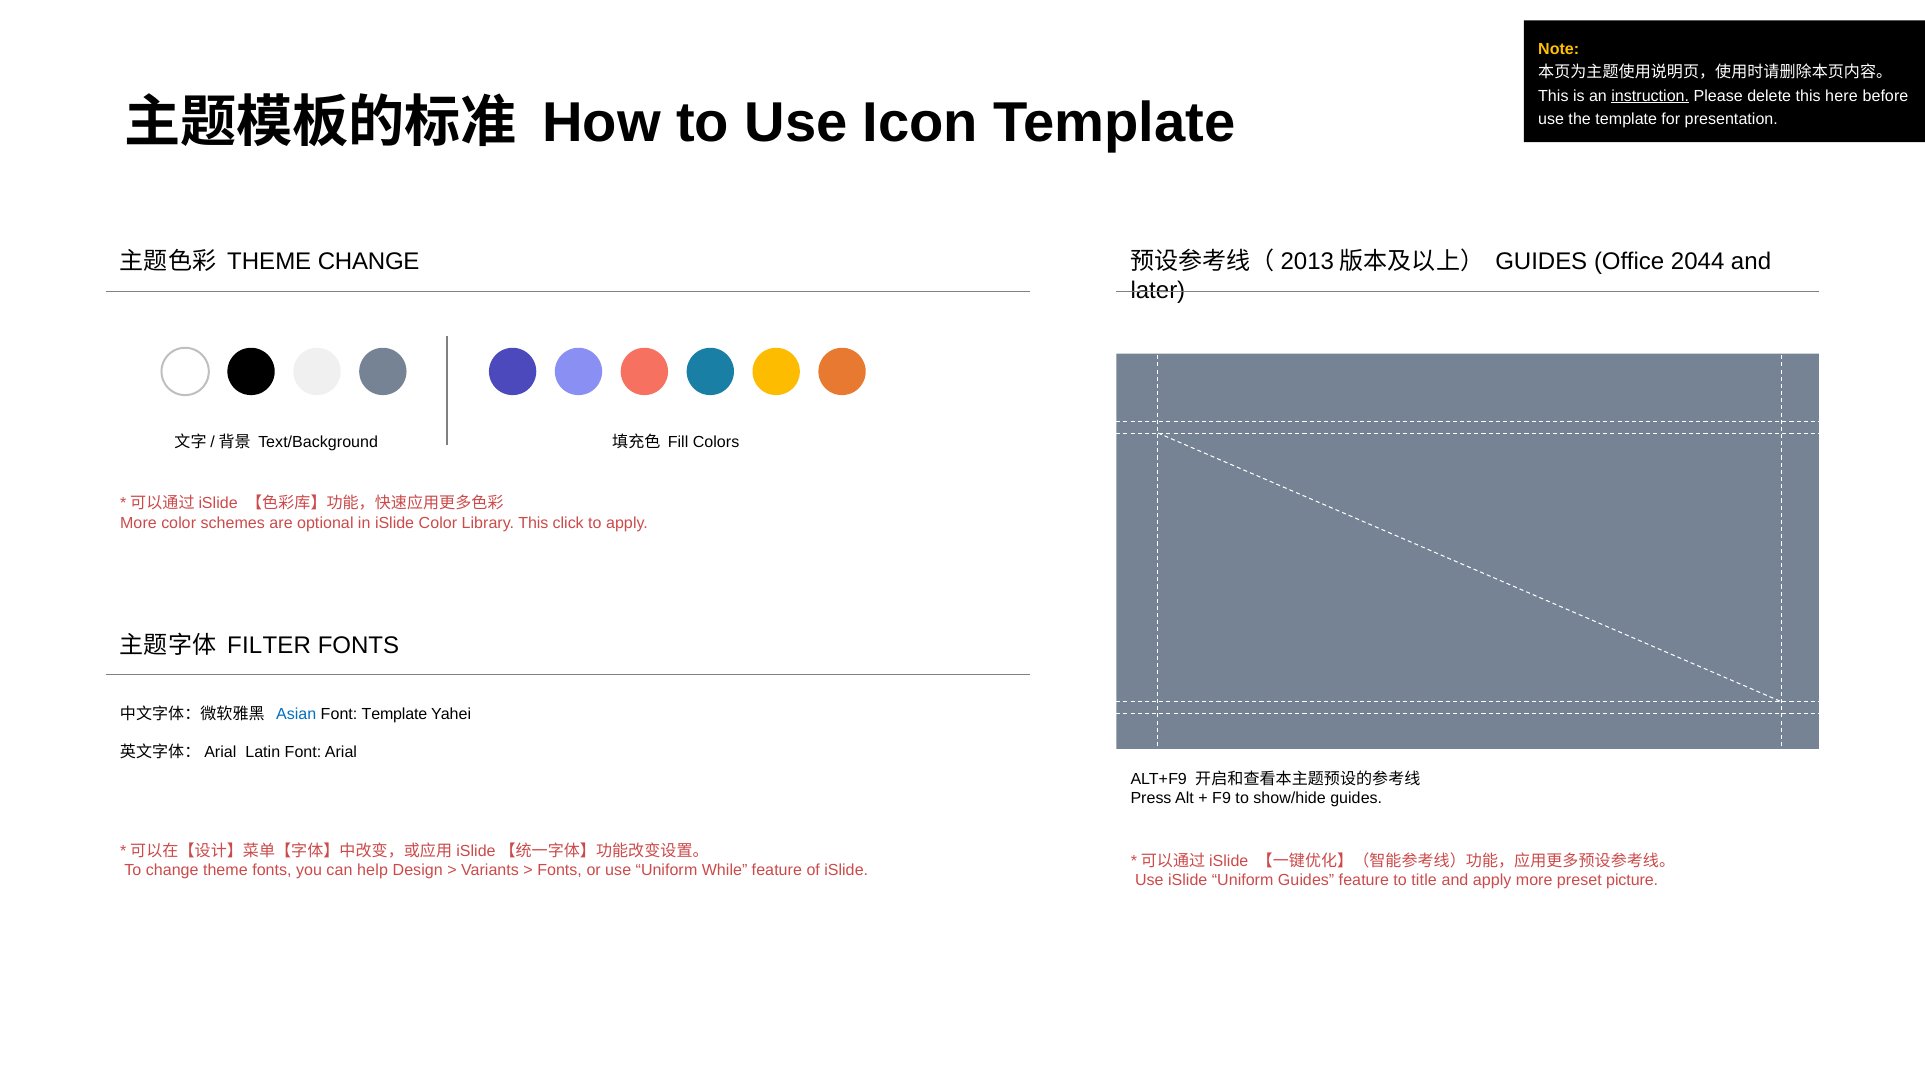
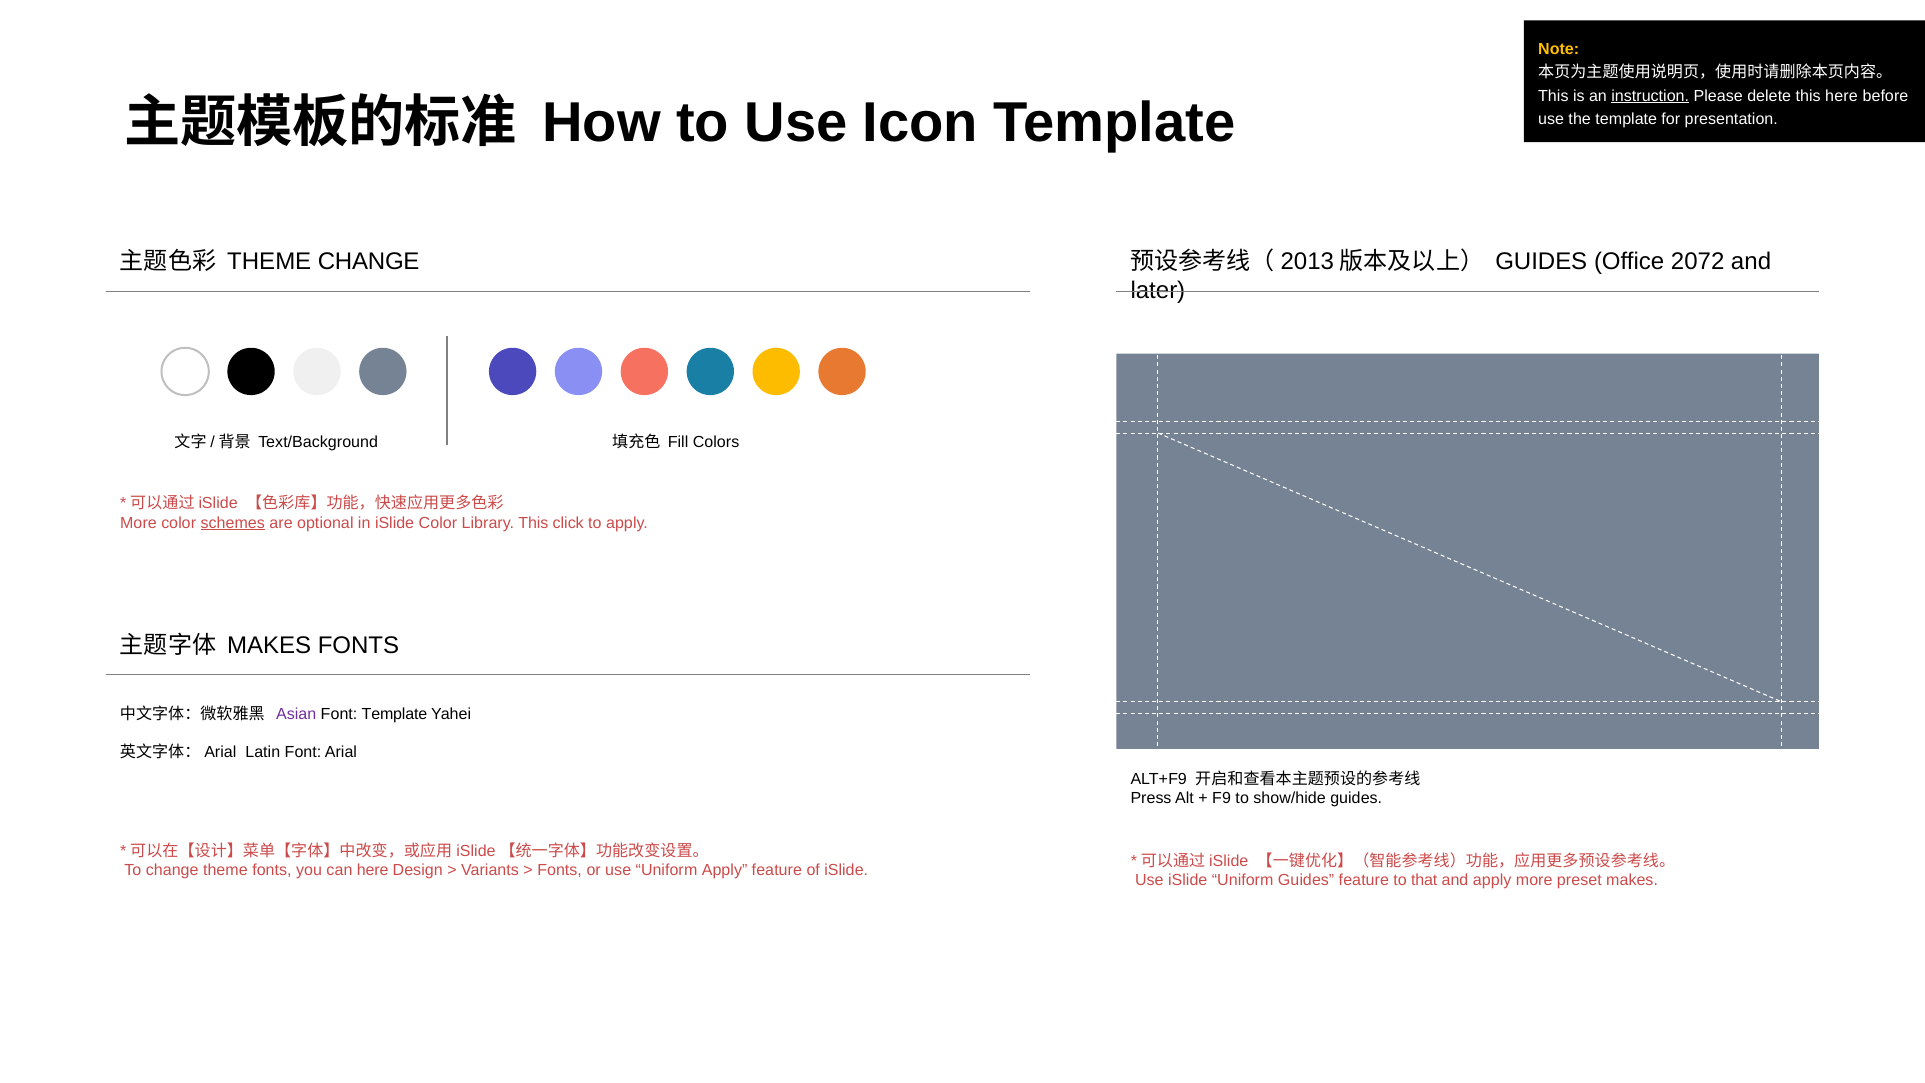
2044: 2044 -> 2072
schemes underline: none -> present
FILTER at (269, 646): FILTER -> MAKES
Asian colour: blue -> purple
can help: help -> here
Uniform While: While -> Apply
title: title -> that
preset picture: picture -> makes
